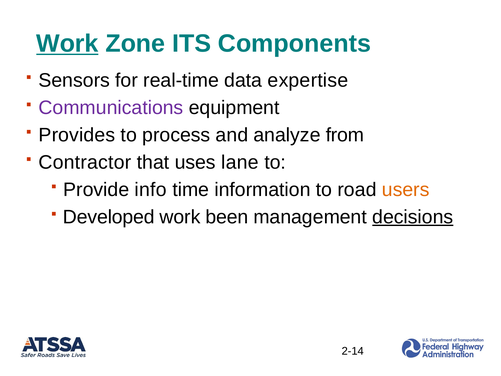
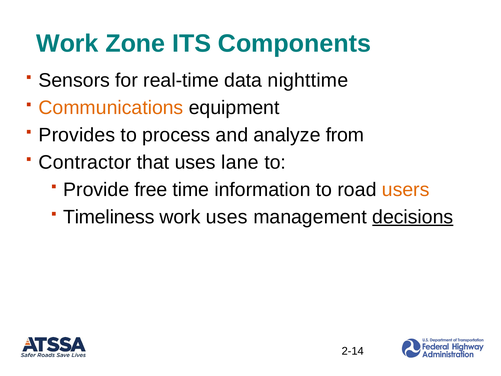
Work at (67, 43) underline: present -> none
expertise: expertise -> nighttime
Communications colour: purple -> orange
info: info -> free
Developed: Developed -> Timeliness
work been: been -> uses
